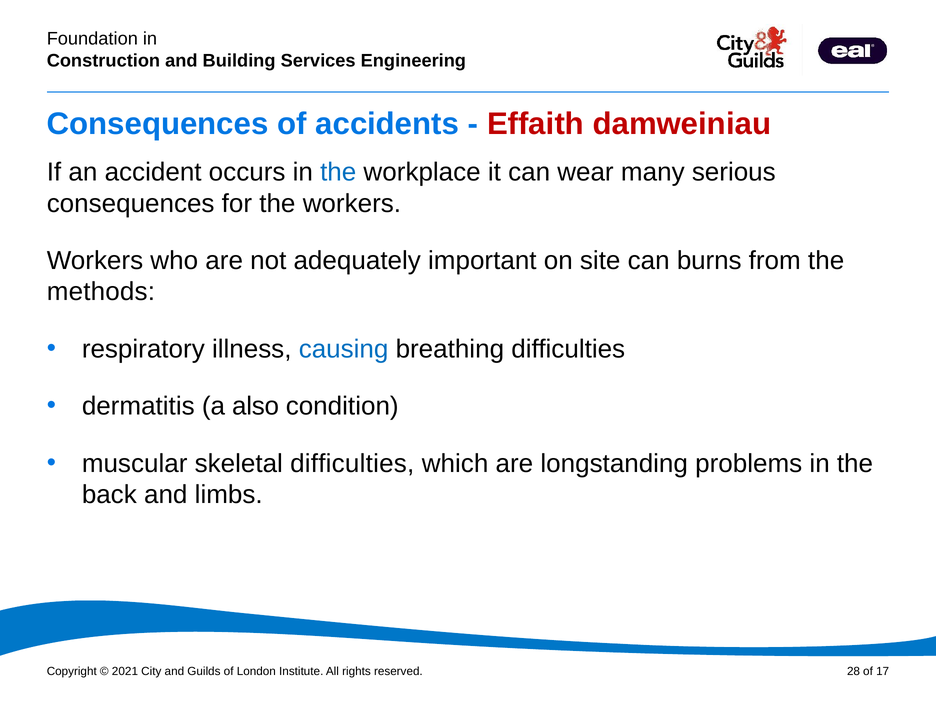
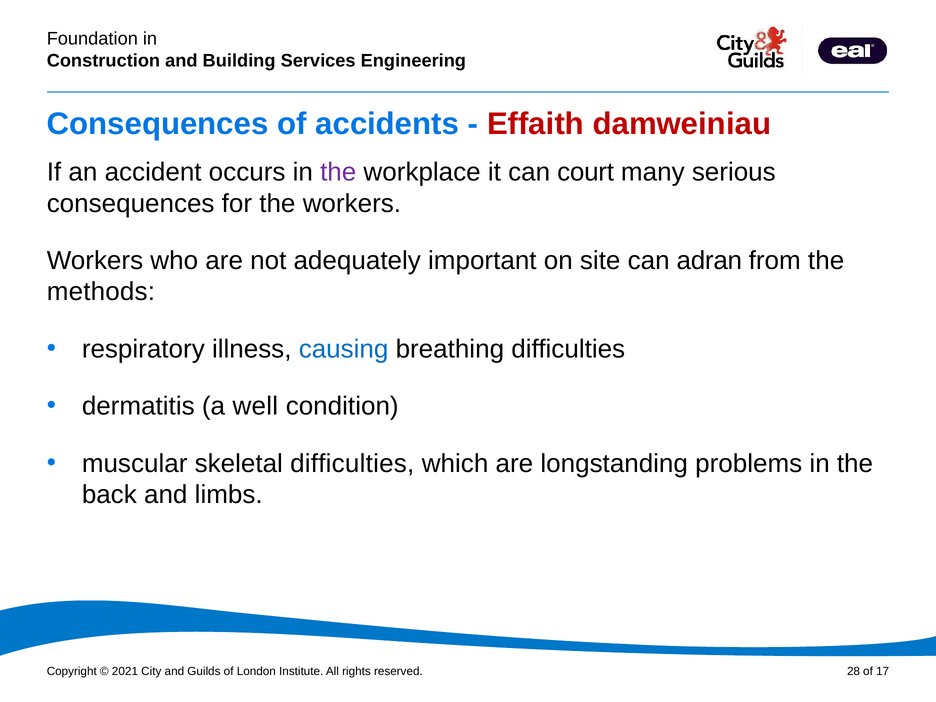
the at (338, 172) colour: blue -> purple
wear: wear -> court
burns: burns -> adran
also: also -> well
